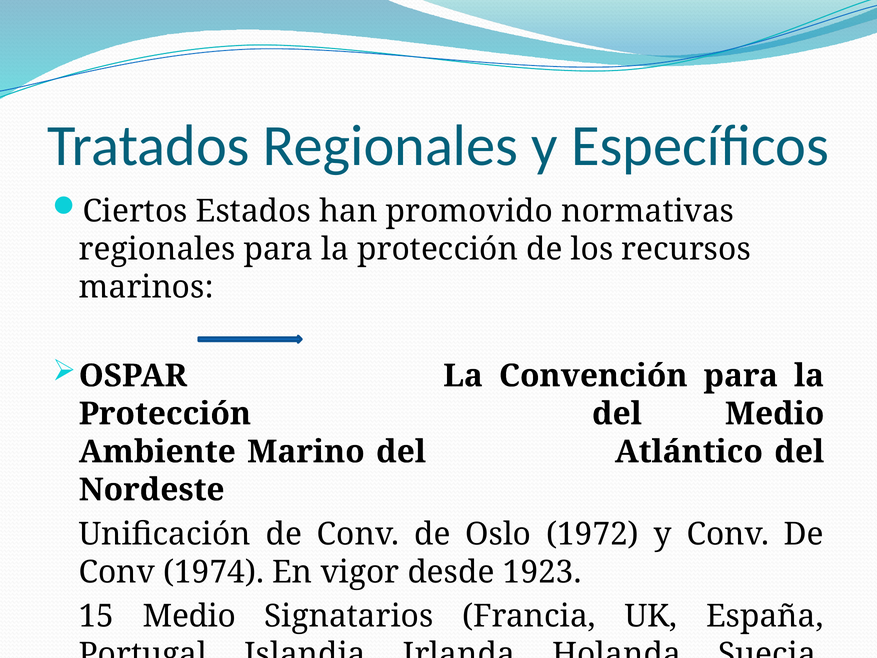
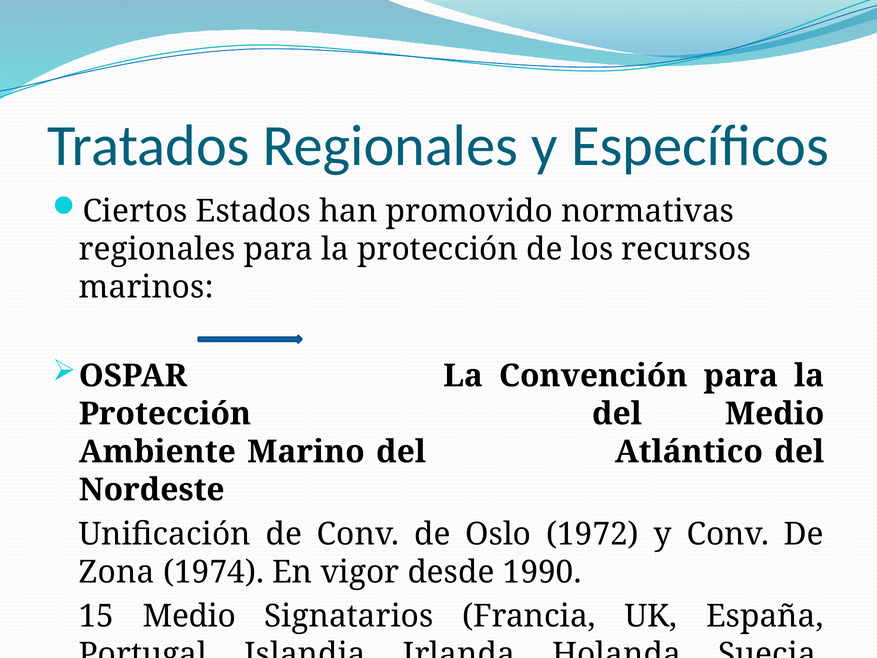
Conv at (117, 572): Conv -> Zona
1923: 1923 -> 1990
